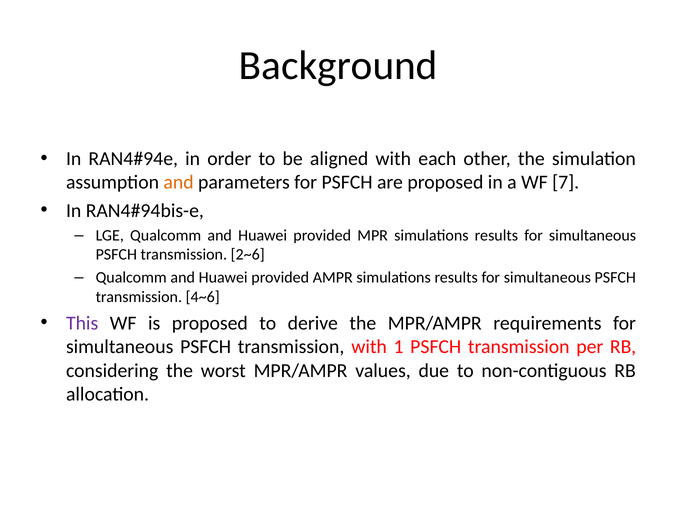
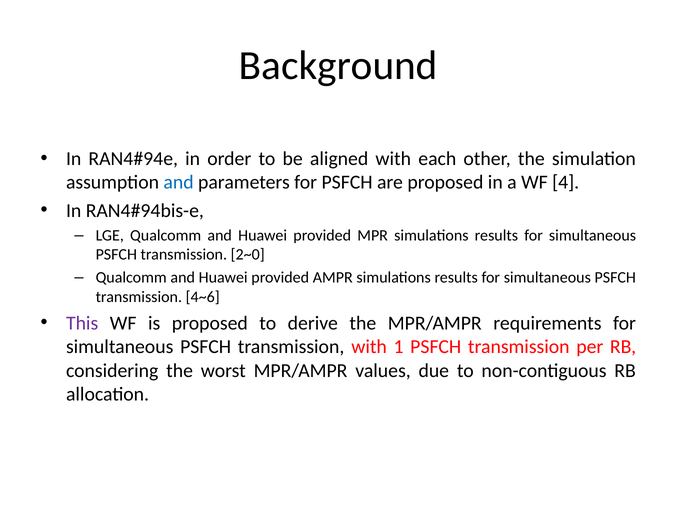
and at (179, 182) colour: orange -> blue
7: 7 -> 4
2~6: 2~6 -> 2~0
